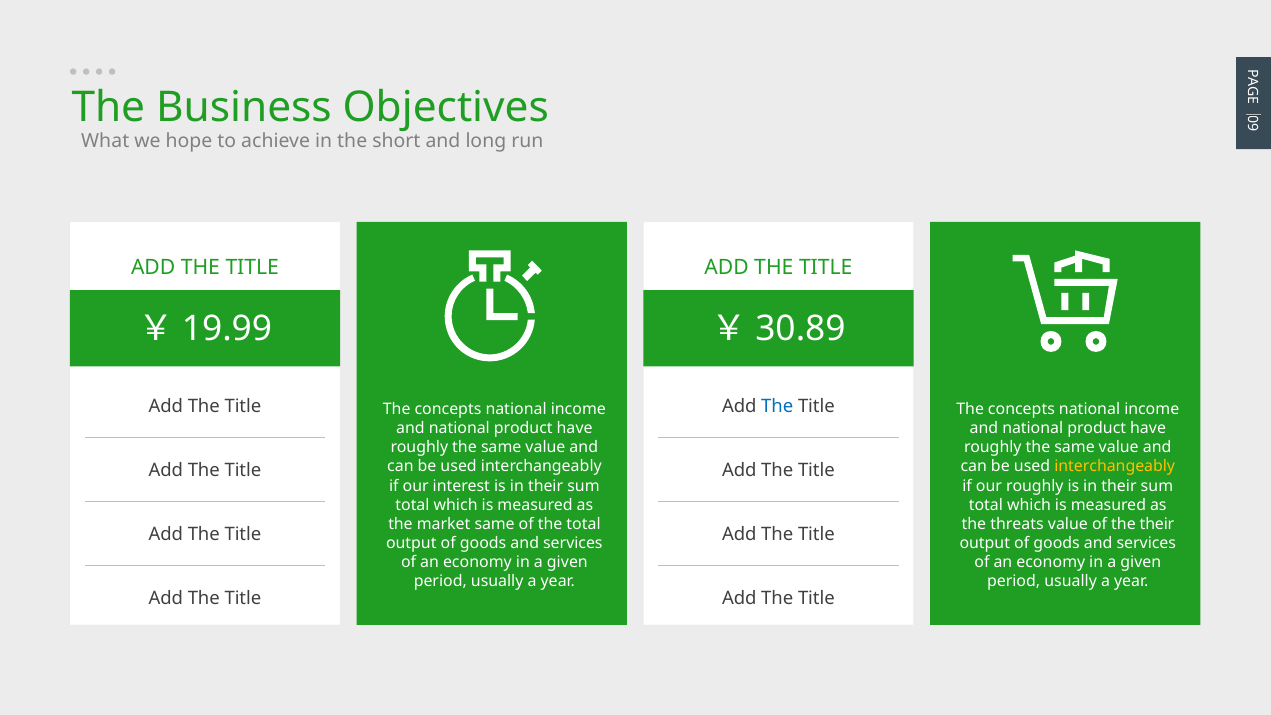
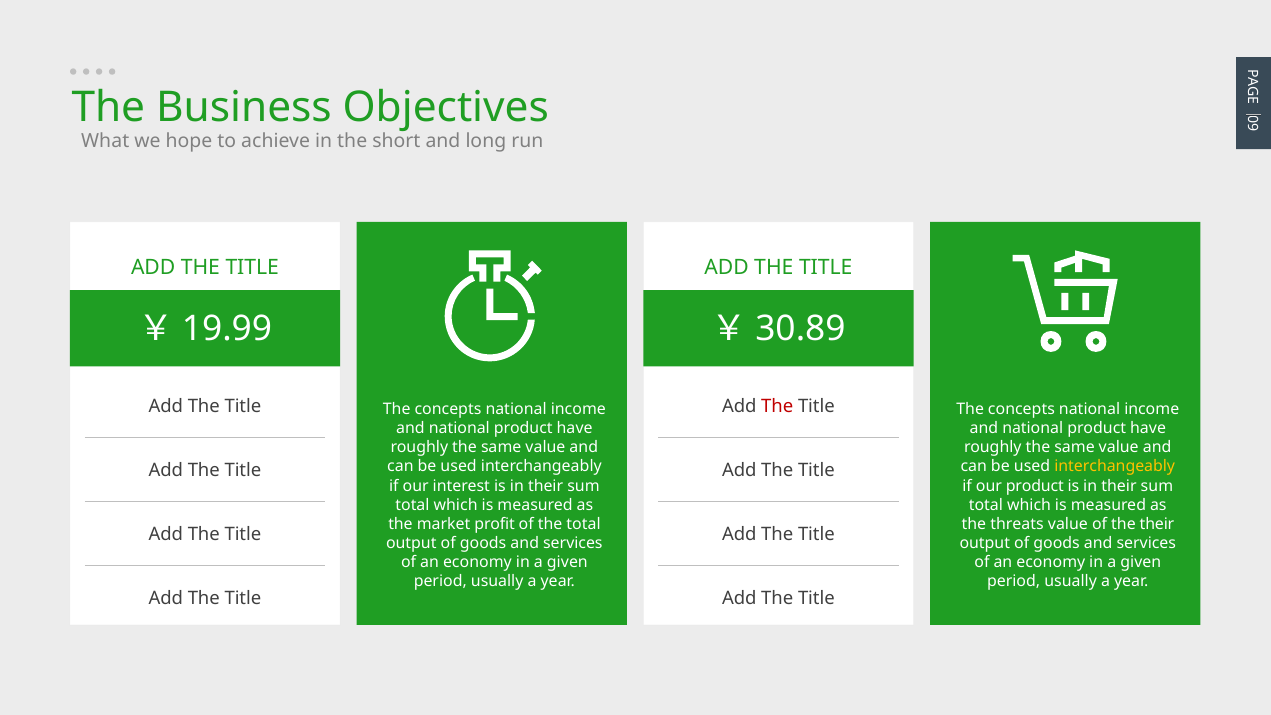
The at (777, 407) colour: blue -> red
our roughly: roughly -> product
market same: same -> profit
